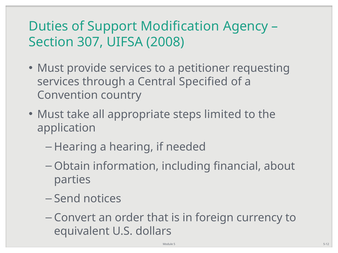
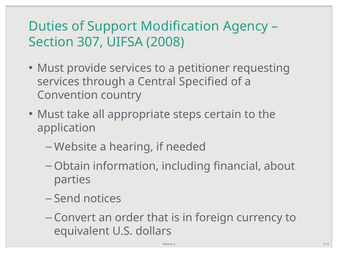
limited: limited -> certain
Hearing at (76, 147): Hearing -> Website
